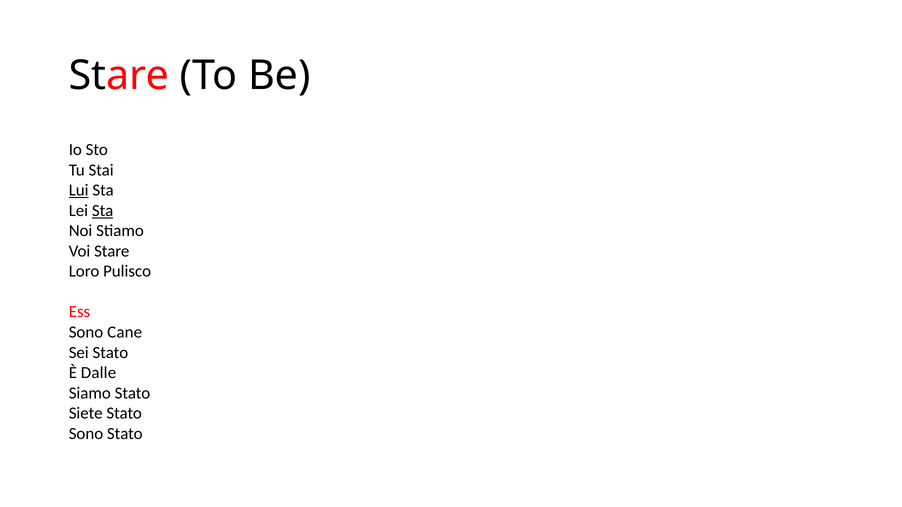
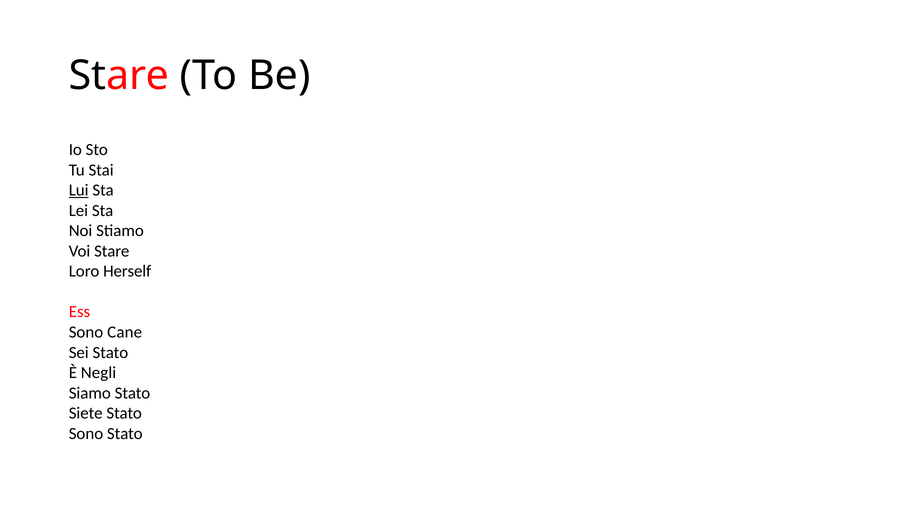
Sta at (103, 211) underline: present -> none
Pulisco: Pulisco -> Herself
Dalle: Dalle -> Negli
